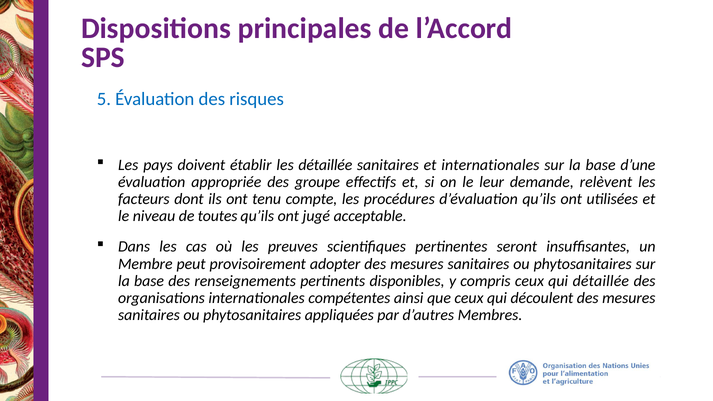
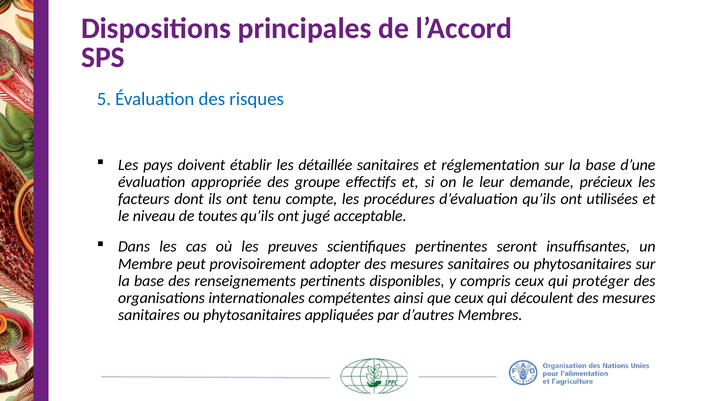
et internationales: internationales -> réglementation
relèvent: relèvent -> précieux
qui détaillée: détaillée -> protéger
